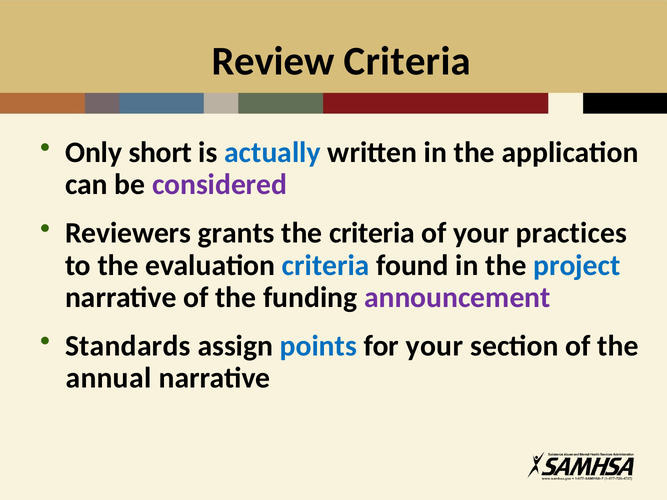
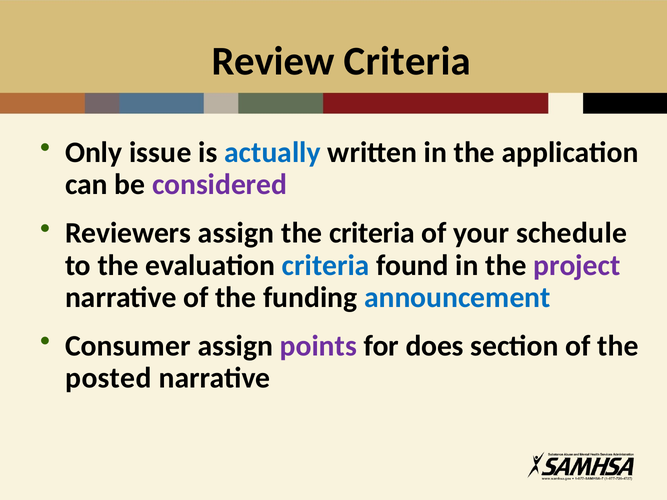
short: short -> issue
Reviewers grants: grants -> assign
practices: practices -> schedule
project colour: blue -> purple
announcement colour: purple -> blue
Standards: Standards -> Consumer
points colour: blue -> purple
for your: your -> does
annual: annual -> posted
